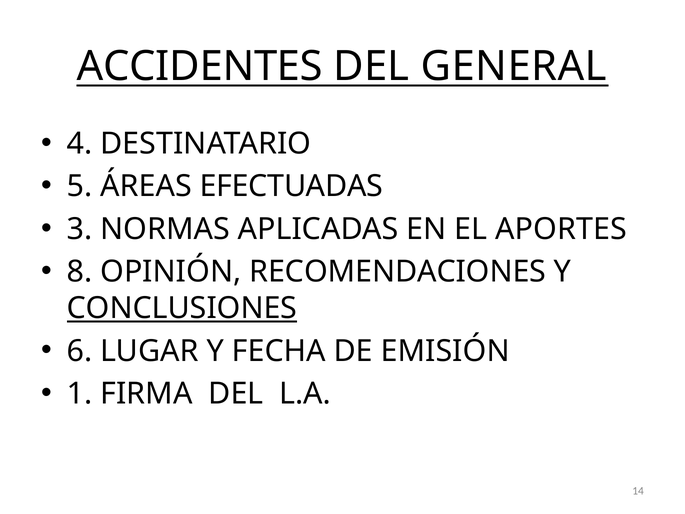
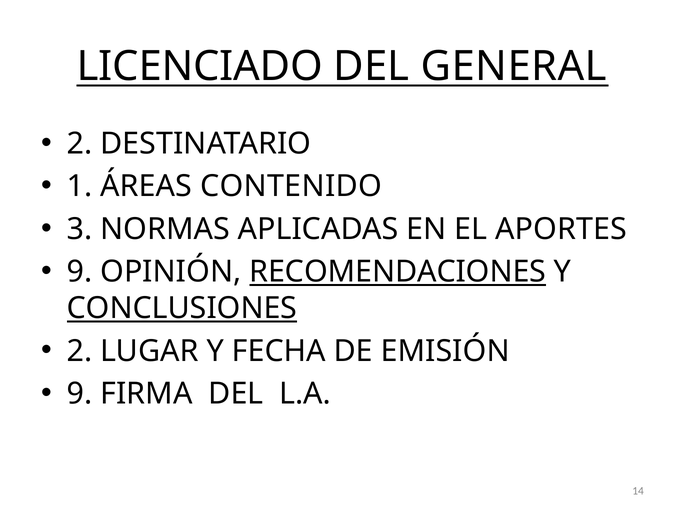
ACCIDENTES: ACCIDENTES -> LICENCIADO
4 at (80, 144): 4 -> 2
5: 5 -> 1
EFECTUADAS: EFECTUADAS -> CONTENIDO
8 at (80, 272): 8 -> 9
RECOMENDACIONES underline: none -> present
6 at (80, 351): 6 -> 2
1 at (80, 393): 1 -> 9
